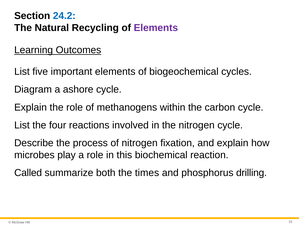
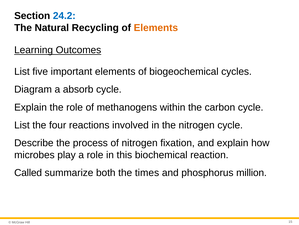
Elements at (156, 28) colour: purple -> orange
ashore: ashore -> absorb
drilling: drilling -> million
